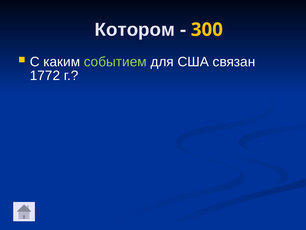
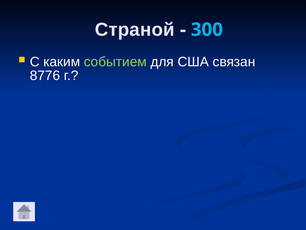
Котором: Котором -> Страной
300 colour: yellow -> light blue
1772: 1772 -> 8776
